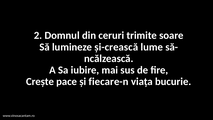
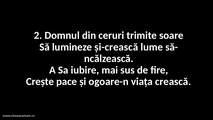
fiecare-n: fiecare-n -> ogoare-n
bucurie: bucurie -> crească
